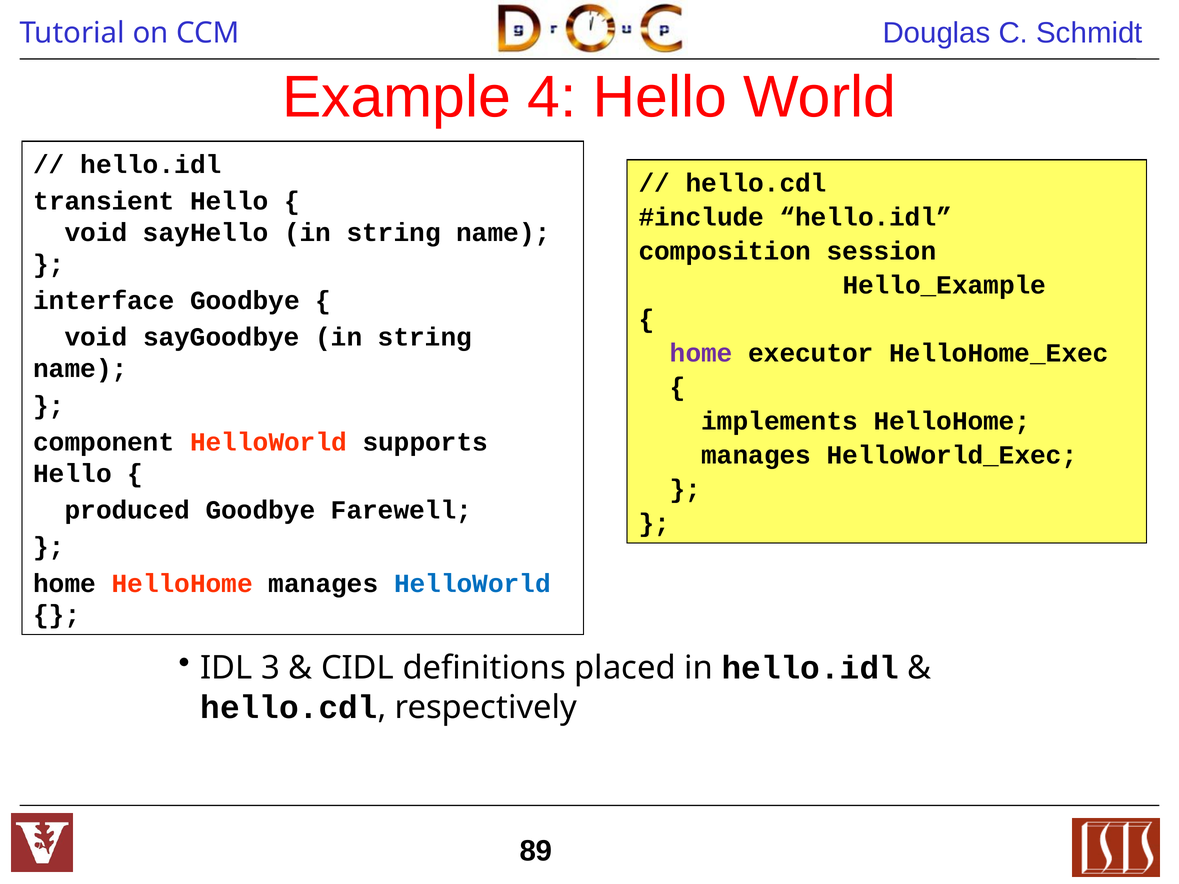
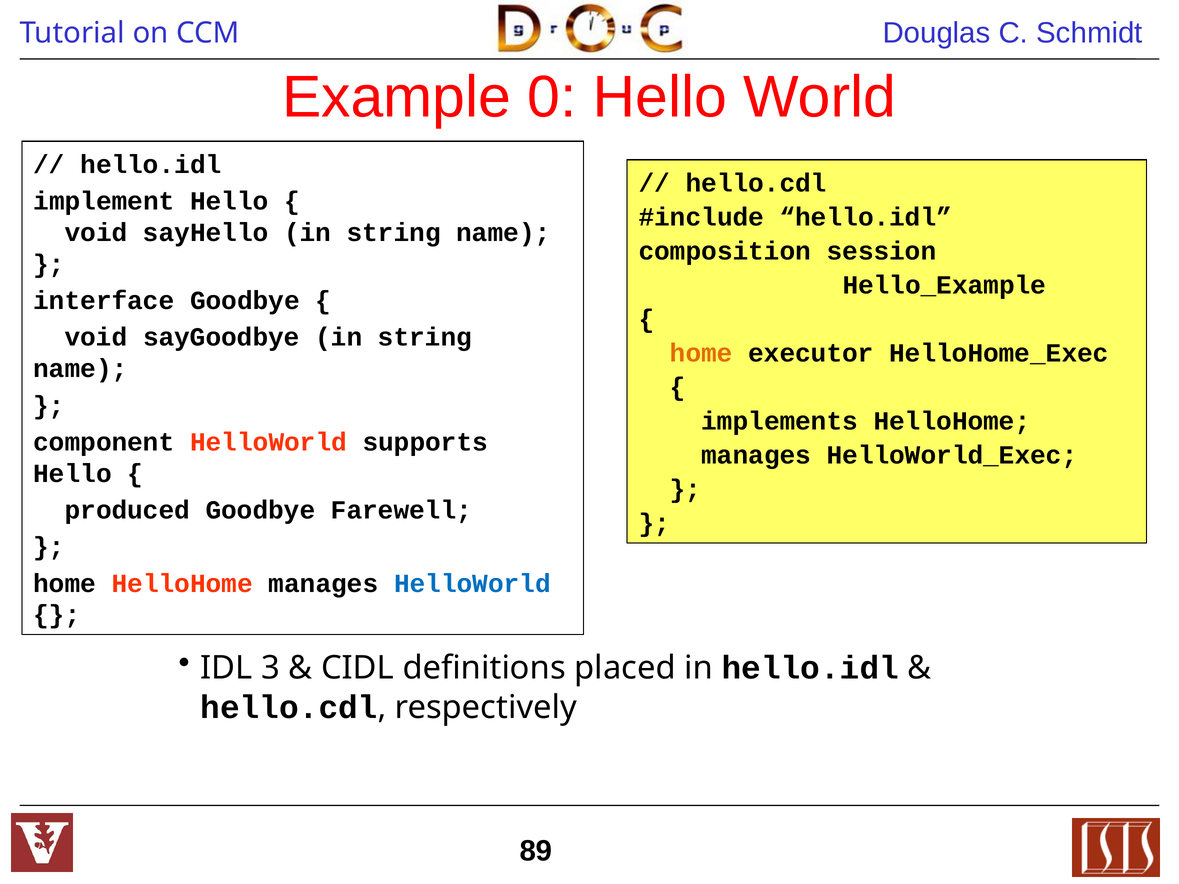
4: 4 -> 0
transient: transient -> implement
home at (701, 353) colour: purple -> orange
